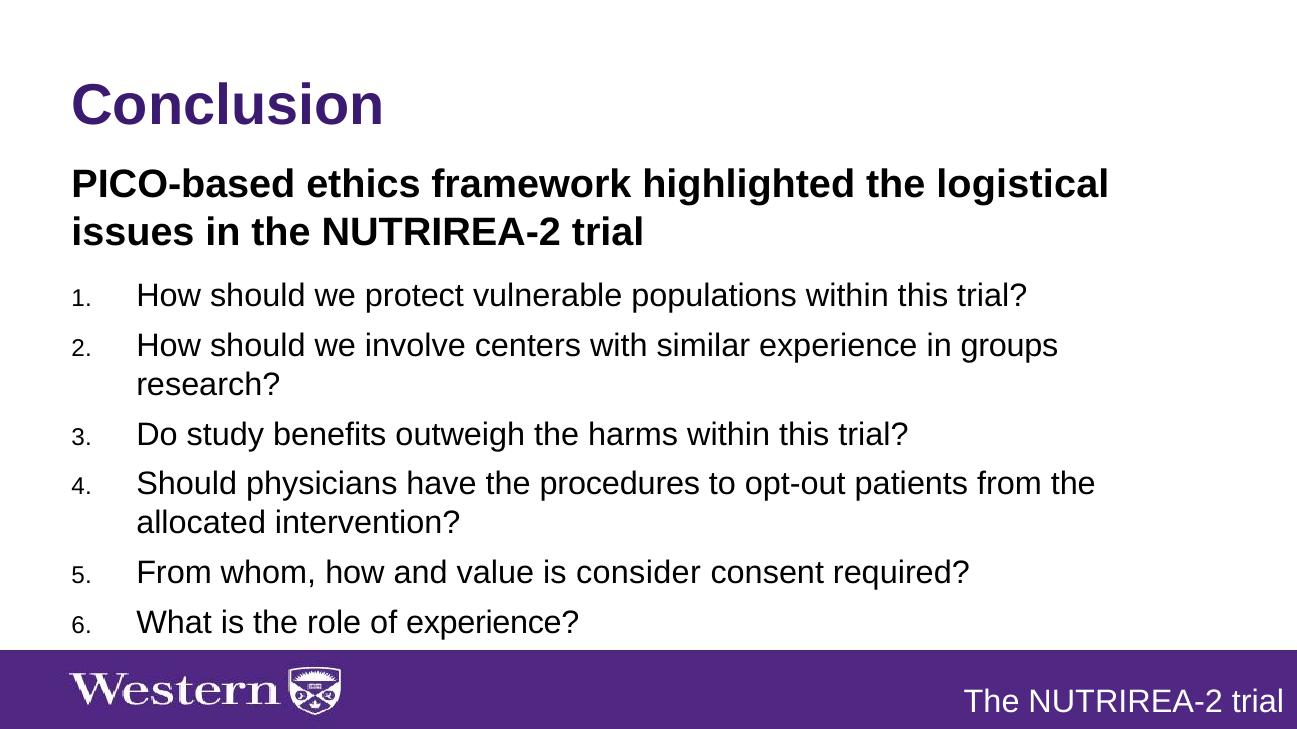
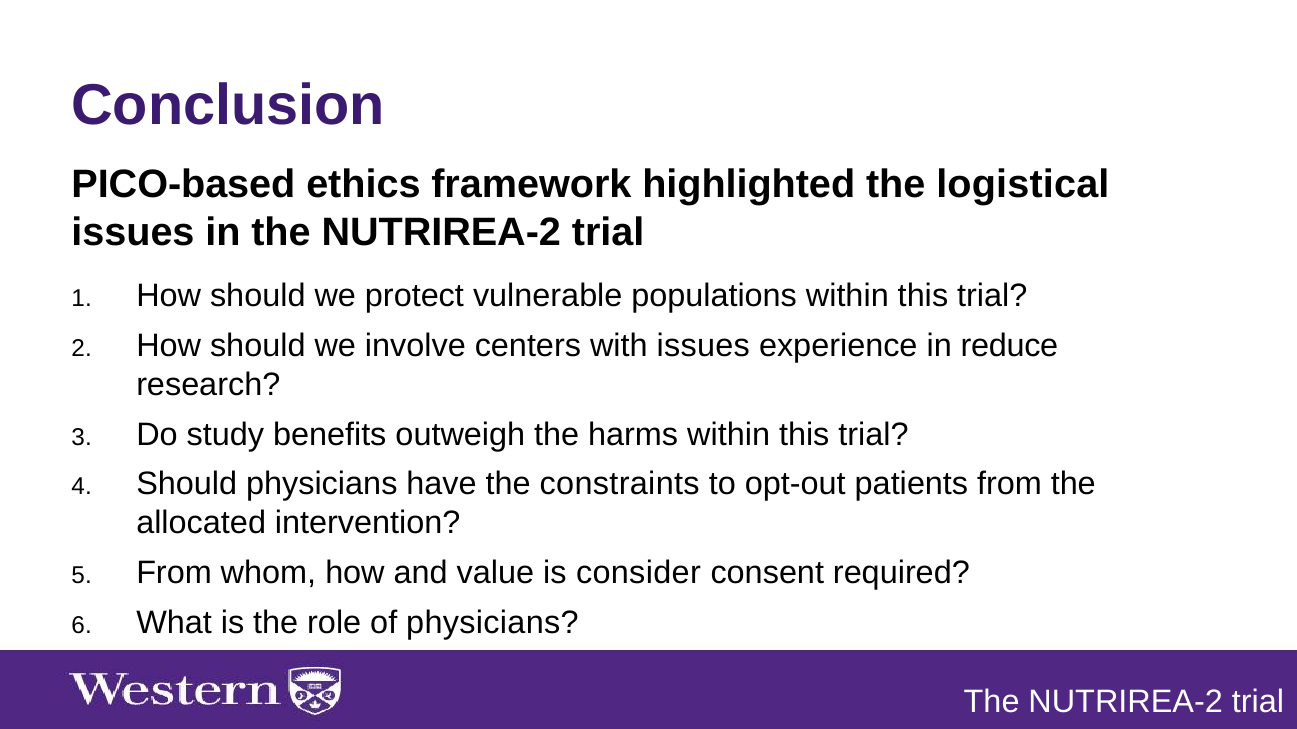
with similar: similar -> issues
groups: groups -> reduce
procedures: procedures -> constraints
of experience: experience -> physicians
